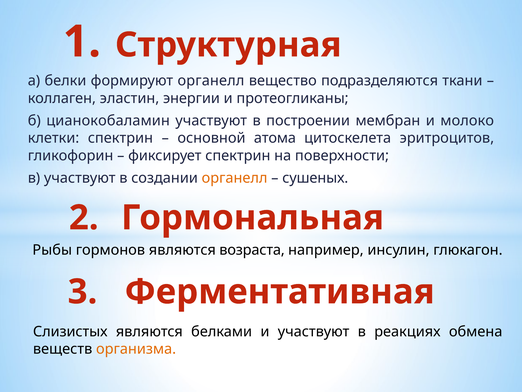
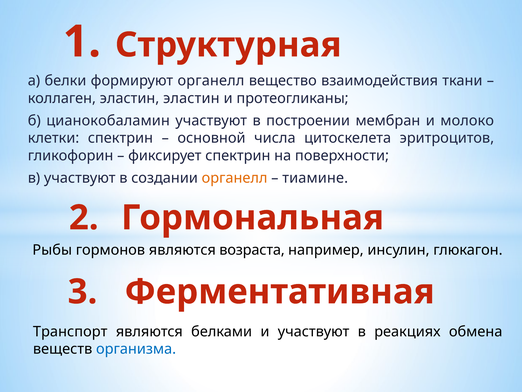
подразделяются: подразделяются -> взаимодействия
эластин энергии: энергии -> эластин
атома: атома -> числа
сушеных: сушеных -> тиамине
Слизистых: Слизистых -> Транспорт
организма colour: orange -> blue
